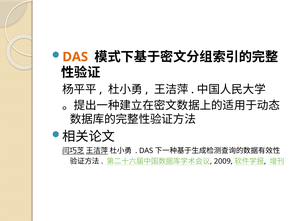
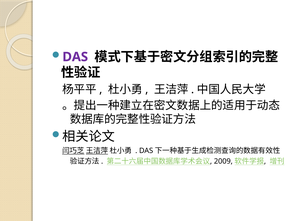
DAS colour: orange -> purple
